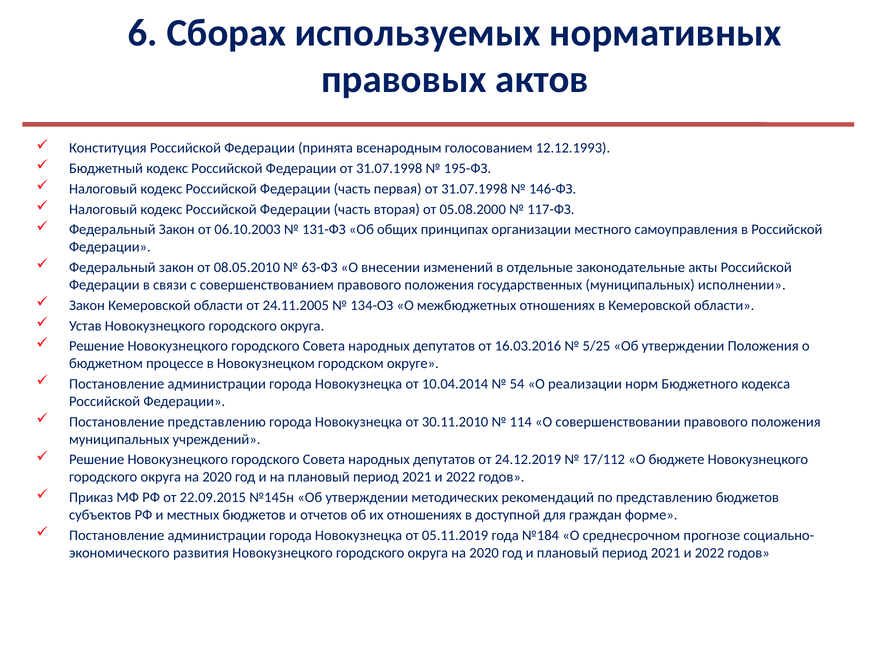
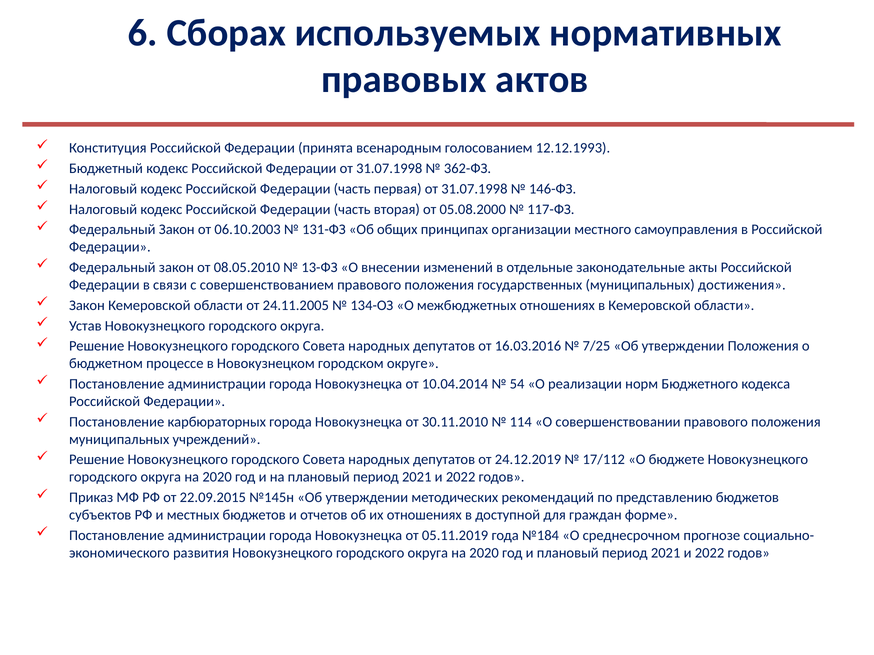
195-ФЗ: 195-ФЗ -> 362-ФЗ
63-ФЗ: 63-ФЗ -> 13-ФЗ
исполнении: исполнении -> достижения
5/25: 5/25 -> 7/25
Постановление представлению: представлению -> карбюраторных
